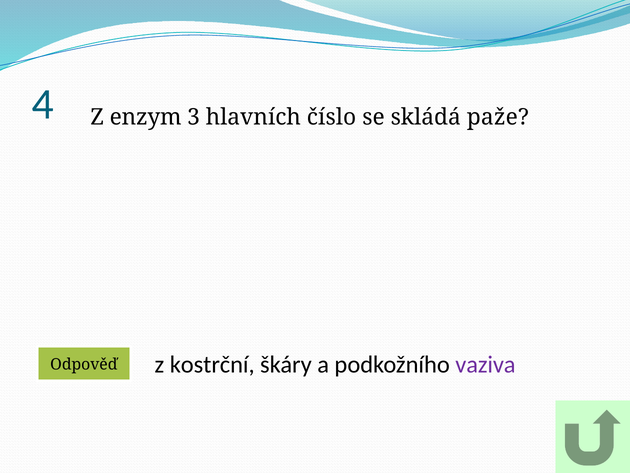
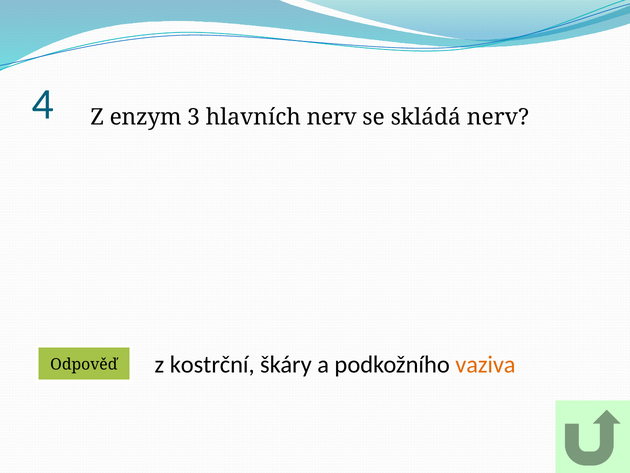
hlavních číslo: číslo -> nerv
skládá paže: paže -> nerv
vaziva colour: purple -> orange
